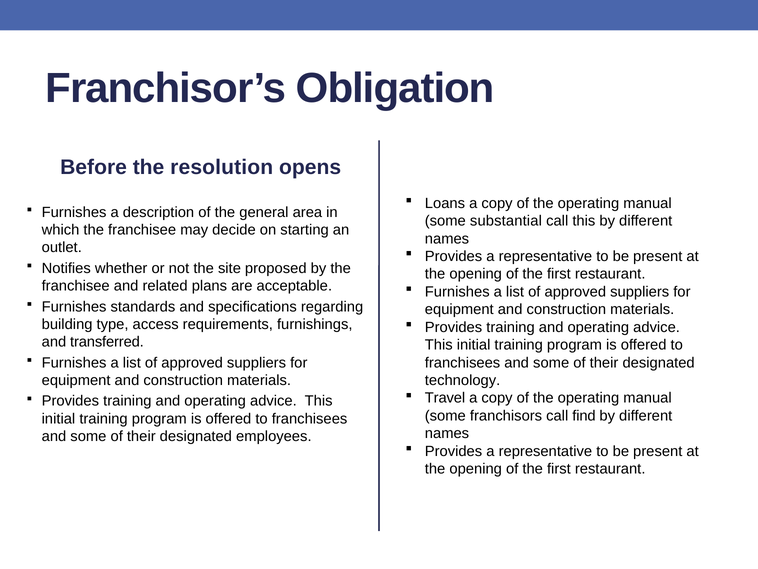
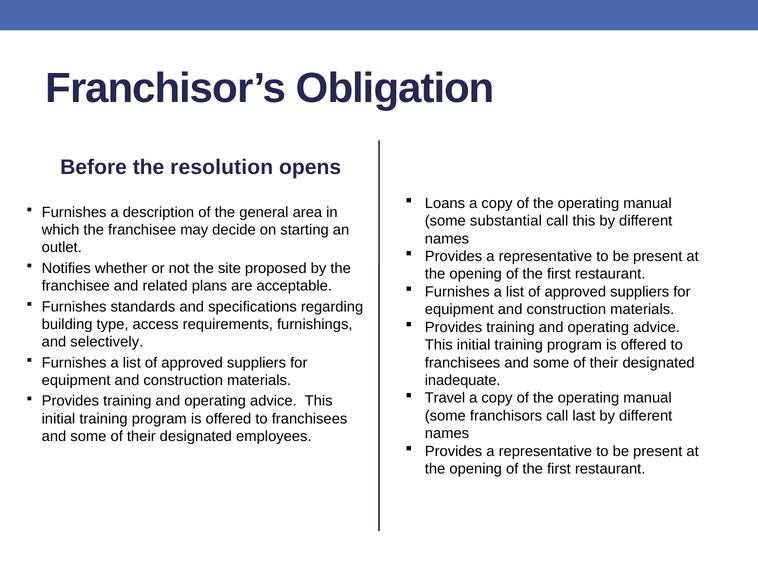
transferred: transferred -> selectively
technology: technology -> inadequate
find: find -> last
